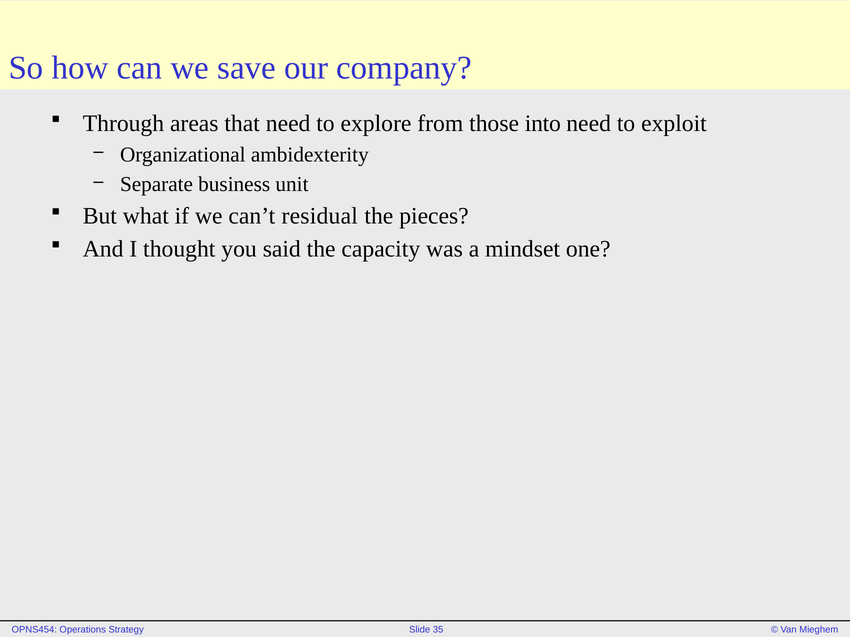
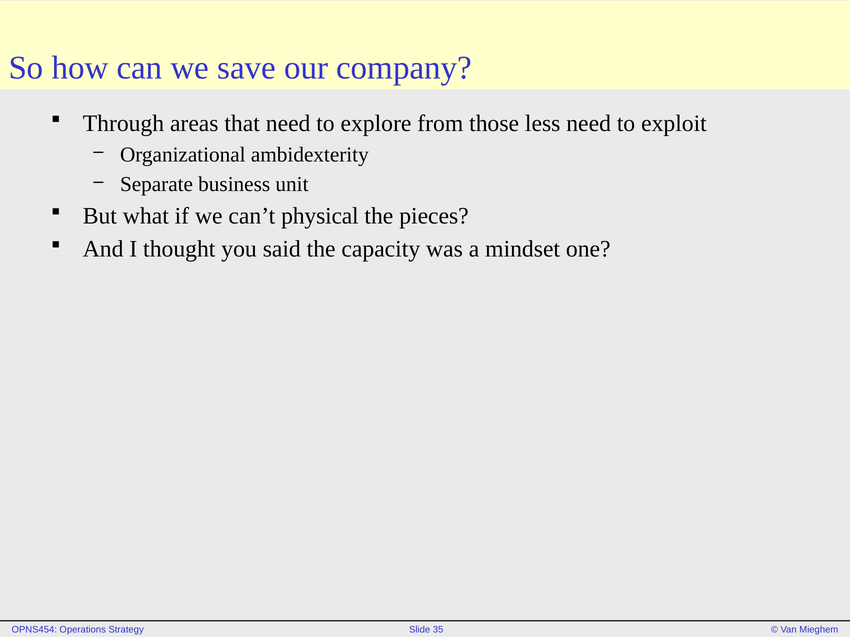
into: into -> less
residual: residual -> physical
